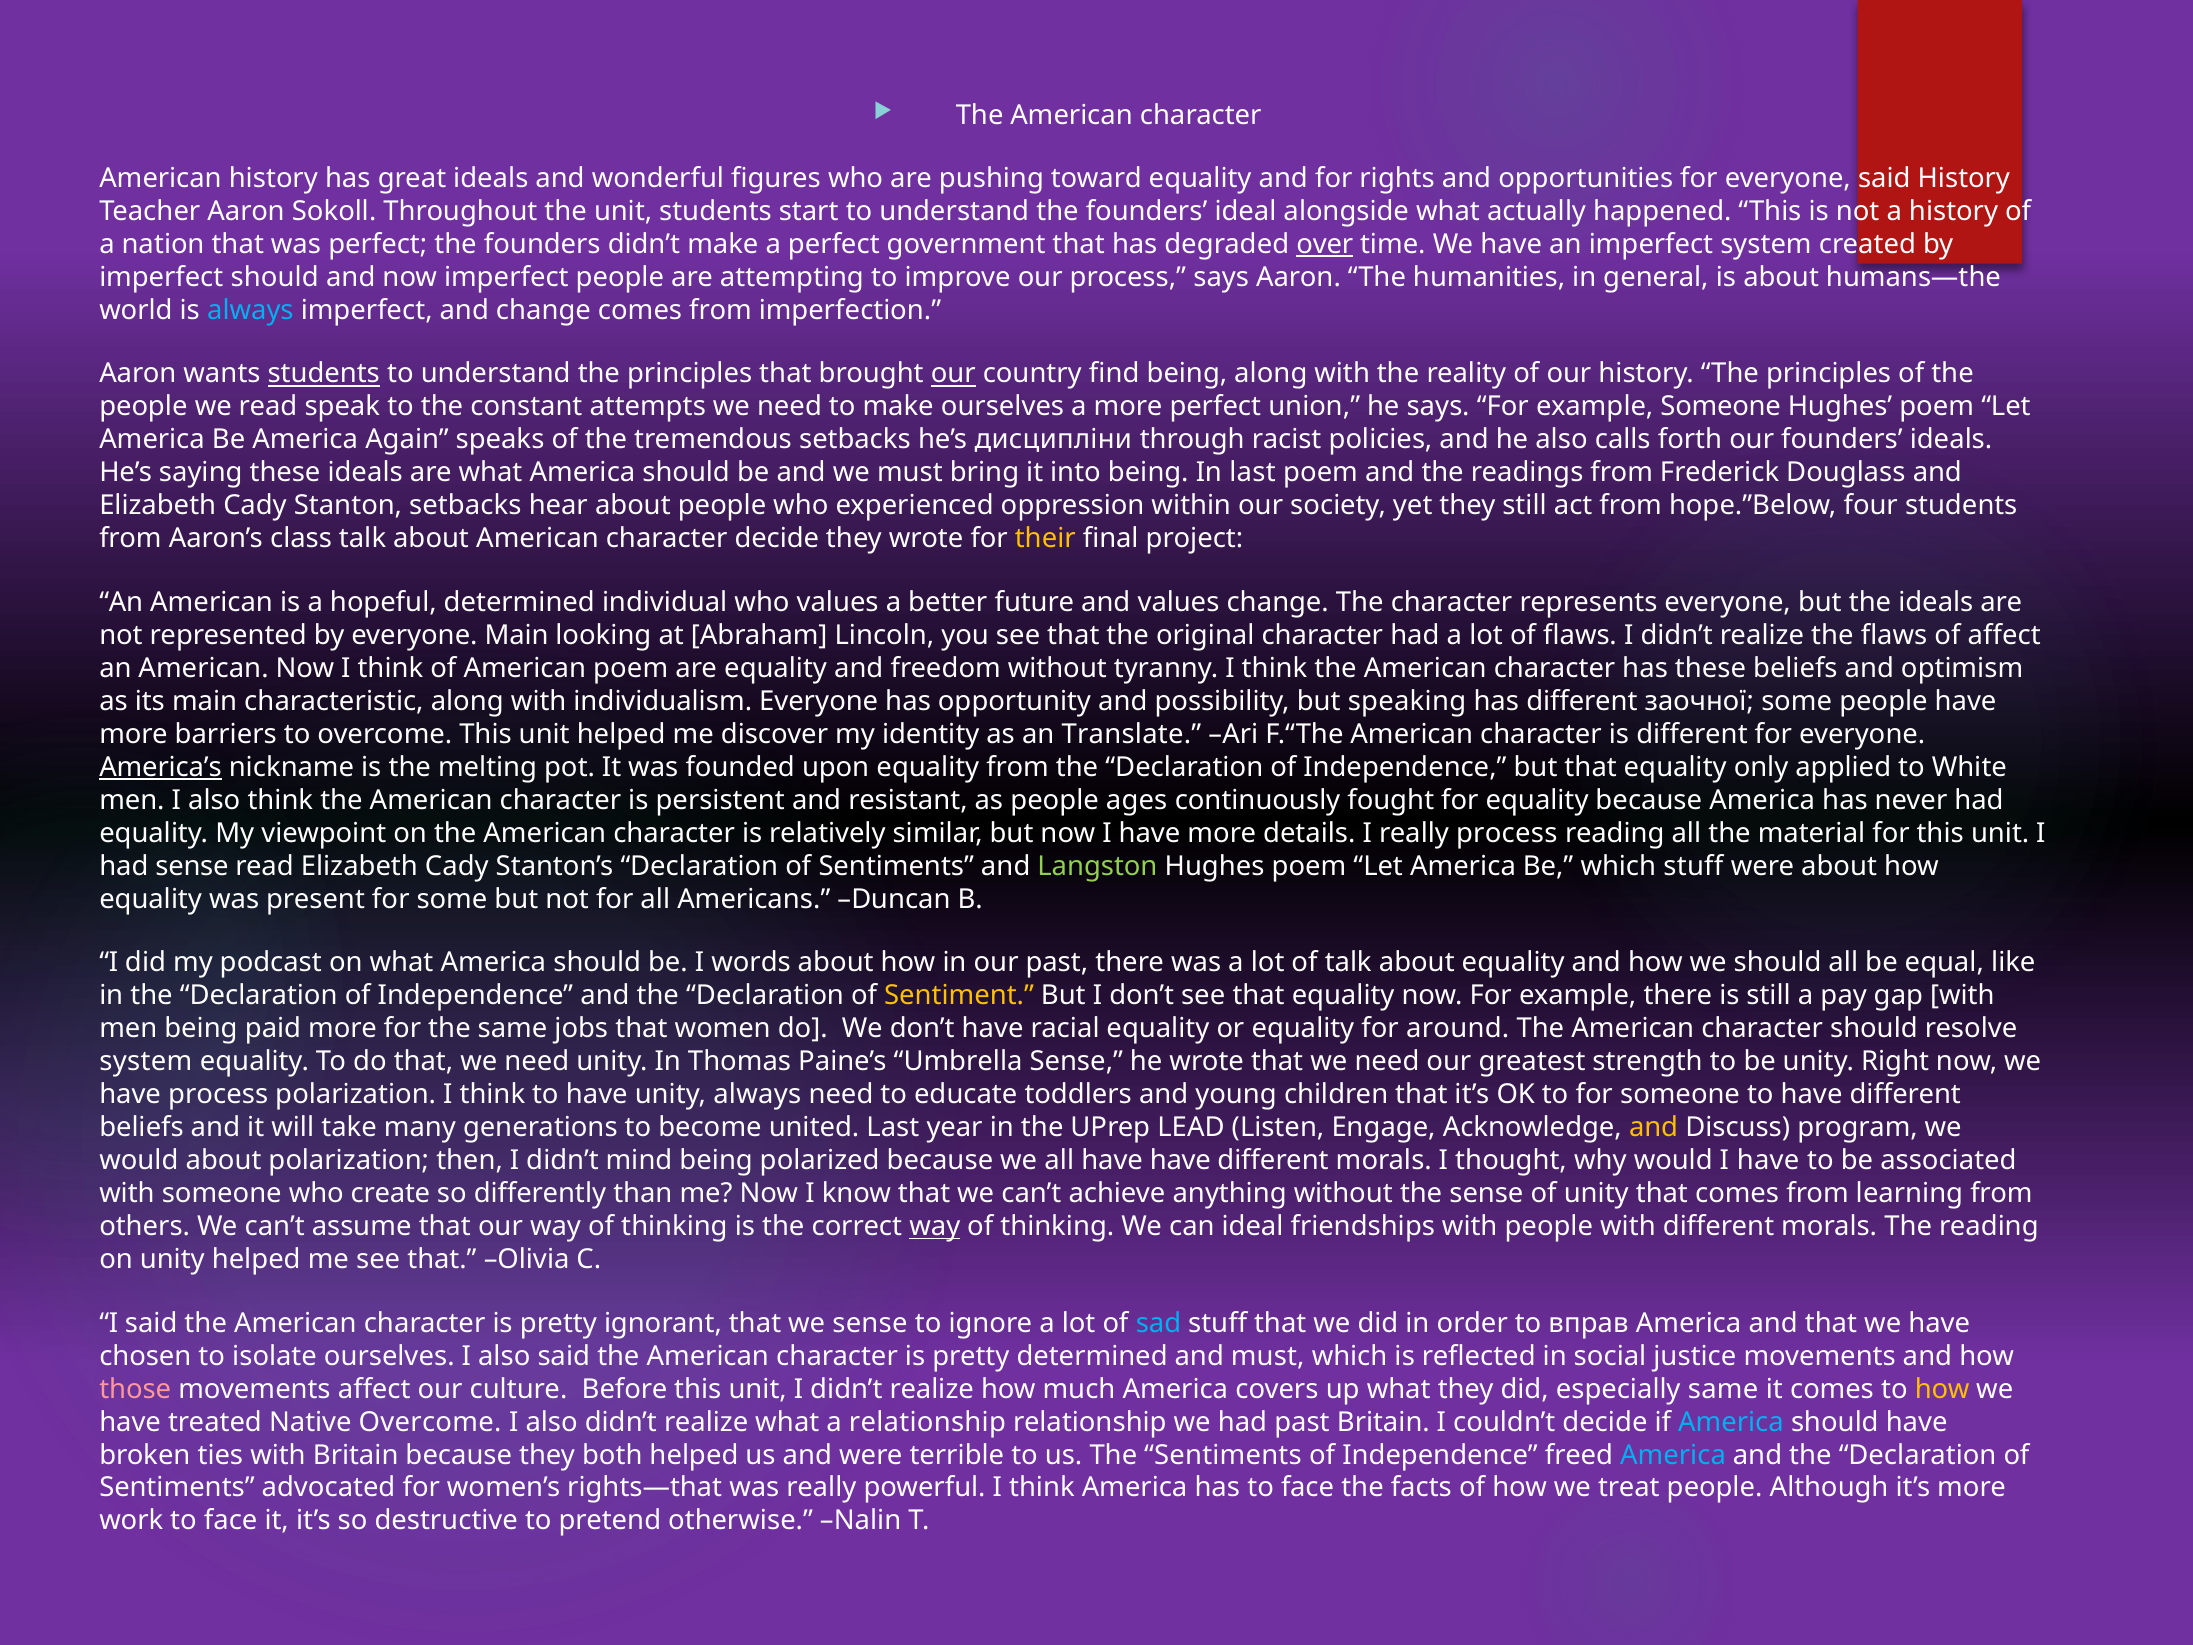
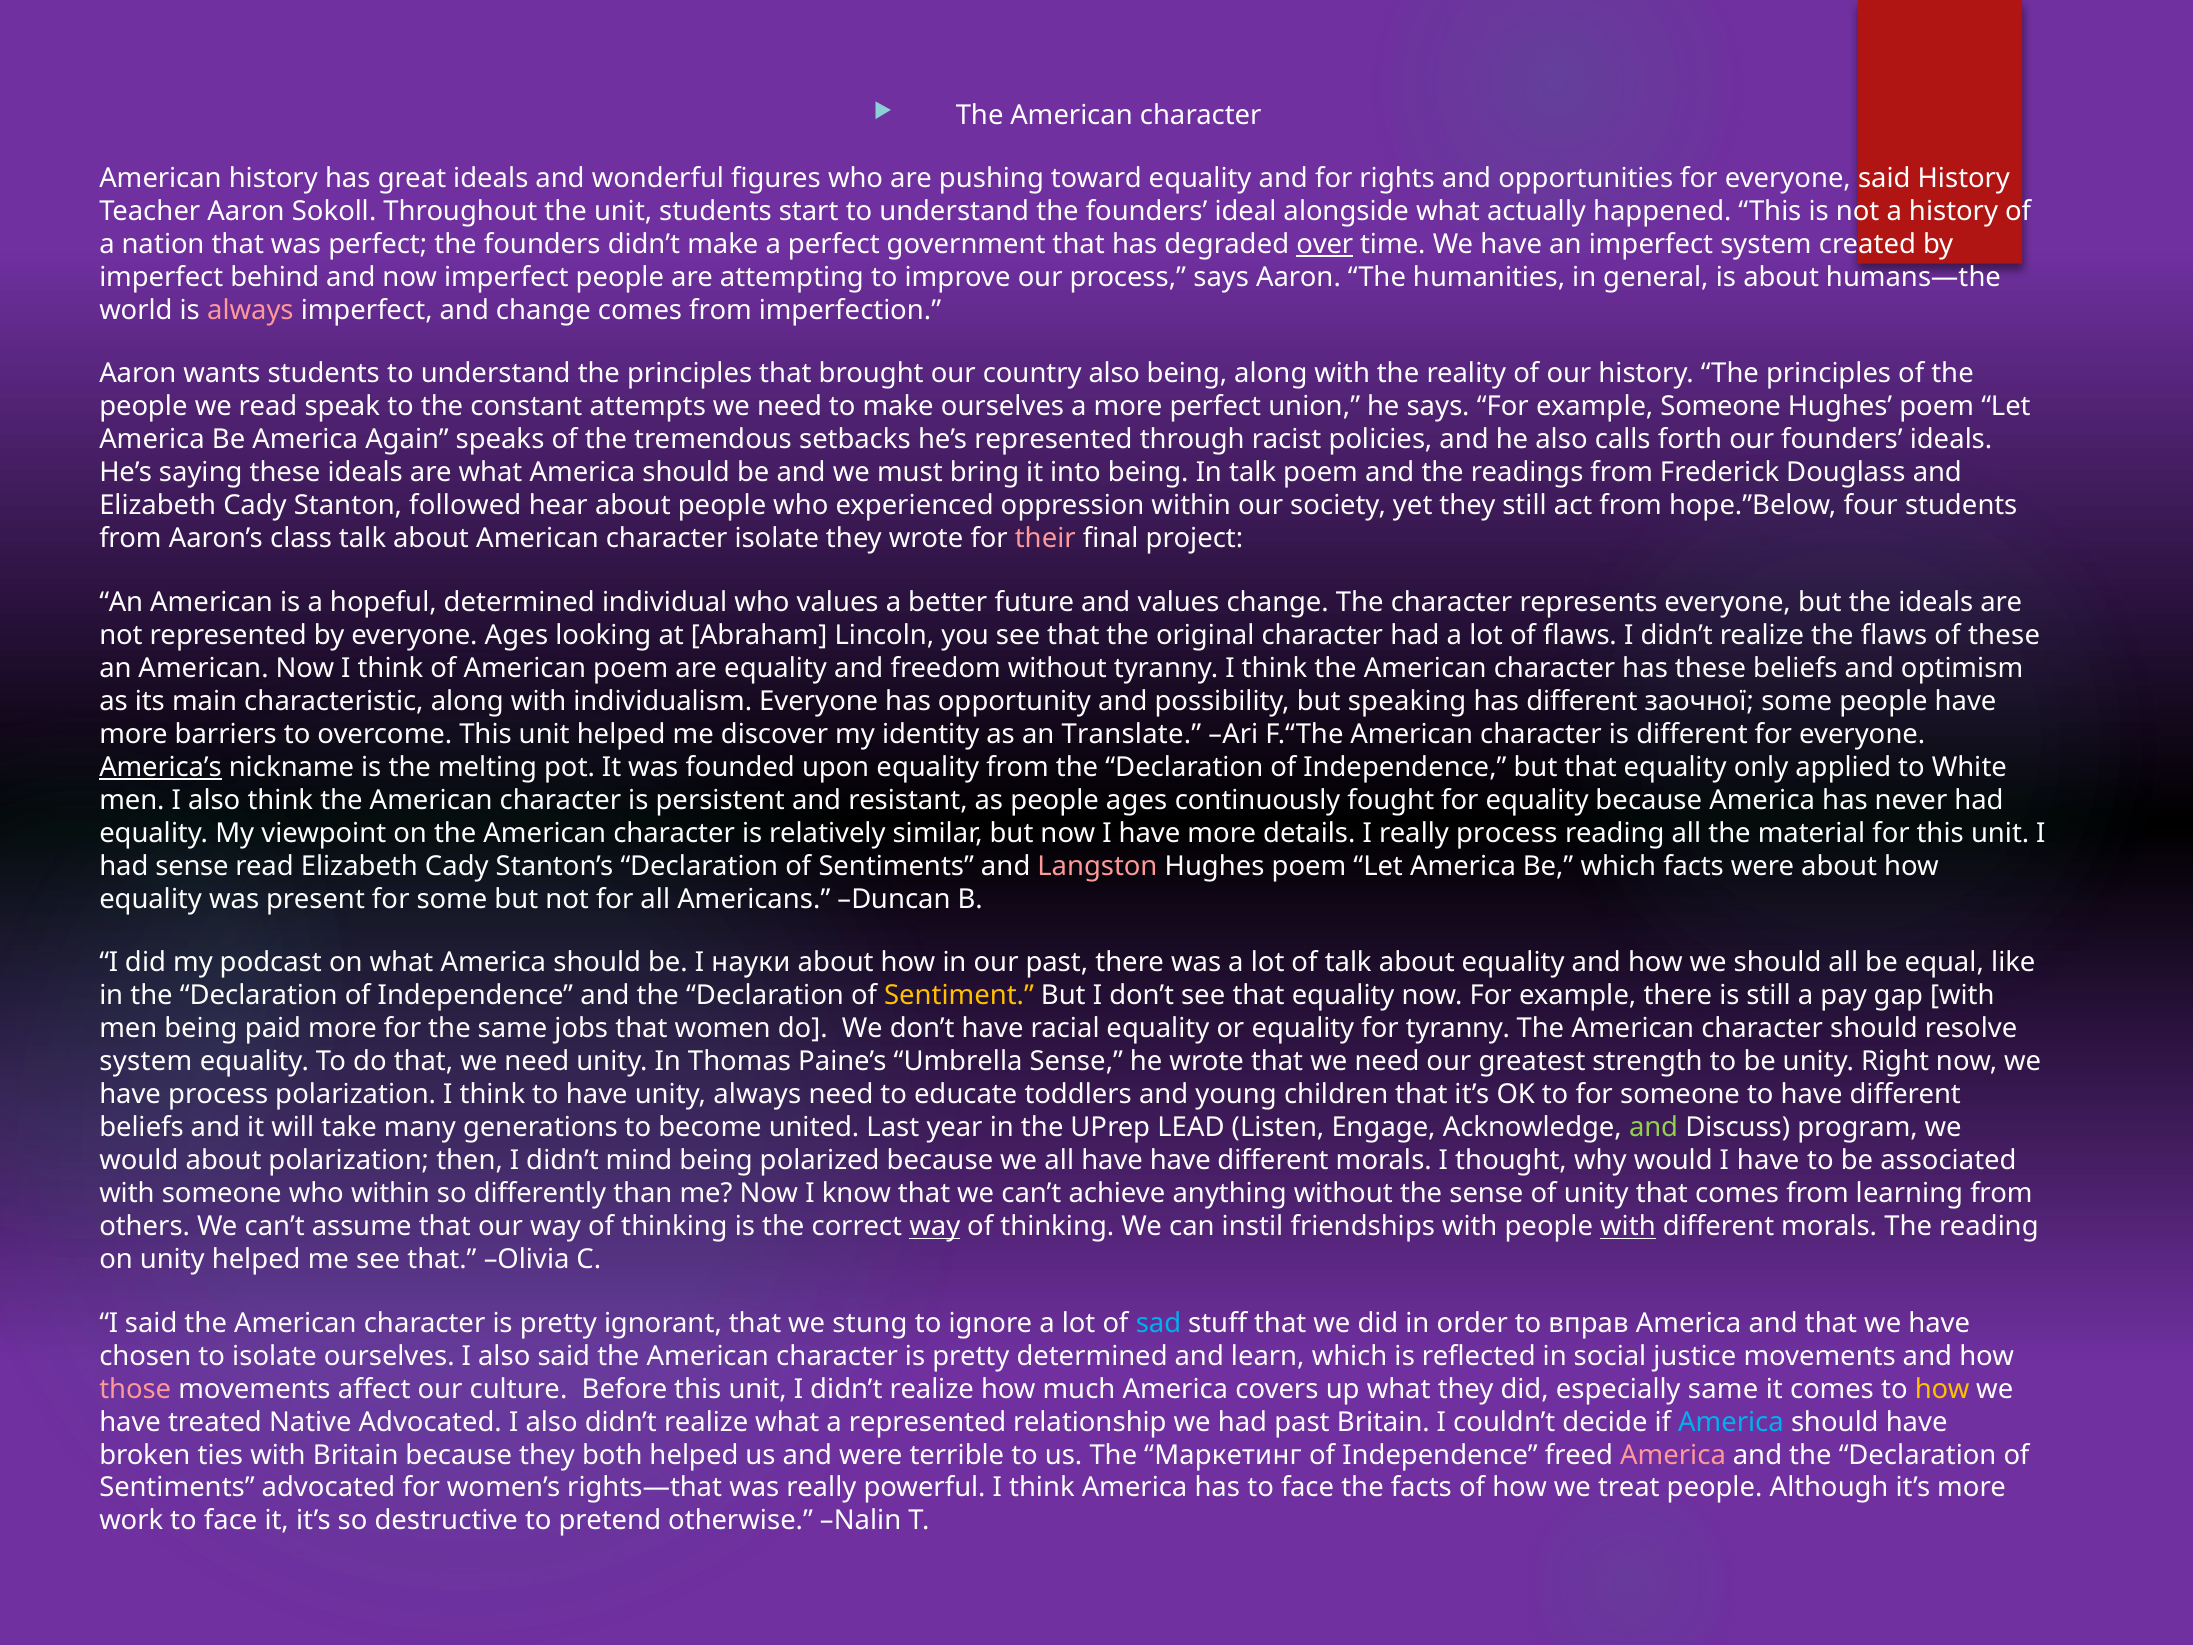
imperfect should: should -> behind
always at (250, 310) colour: light blue -> pink
students at (324, 374) underline: present -> none
our at (953, 374) underline: present -> none
country find: find -> also
he’s дисципліни: дисципліни -> represented
In last: last -> talk
Stanton setbacks: setbacks -> followed
character decide: decide -> isolate
their colour: yellow -> pink
everyone Main: Main -> Ages
of affect: affect -> these
Langston colour: light green -> pink
which stuff: stuff -> facts
words: words -> науки
for around: around -> tyranny
and at (1654, 1127) colour: yellow -> light green
who create: create -> within
can ideal: ideal -> instil
with at (1628, 1226) underline: none -> present
we sense: sense -> stung
and must: must -> learn
Native Overcome: Overcome -> Advocated
a relationship: relationship -> represented
The Sentiments: Sentiments -> Маркетинг
America at (1673, 1455) colour: light blue -> pink
